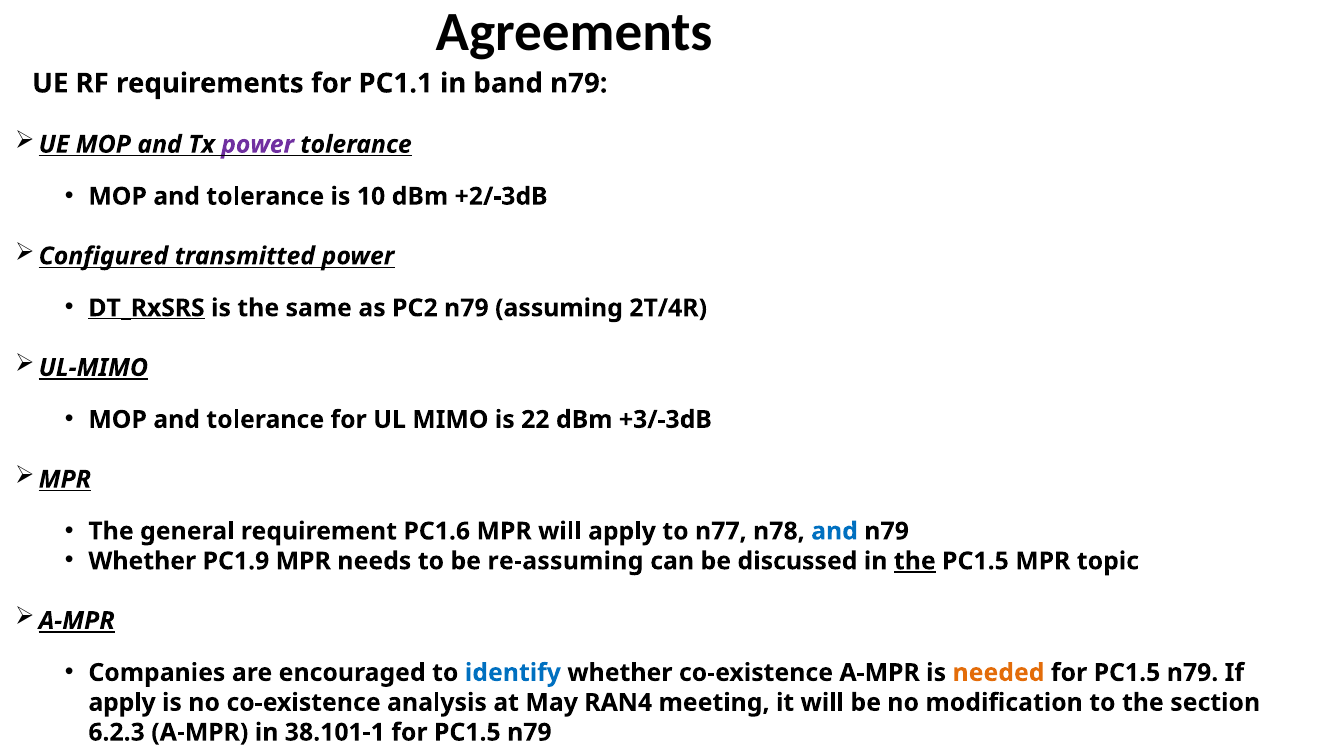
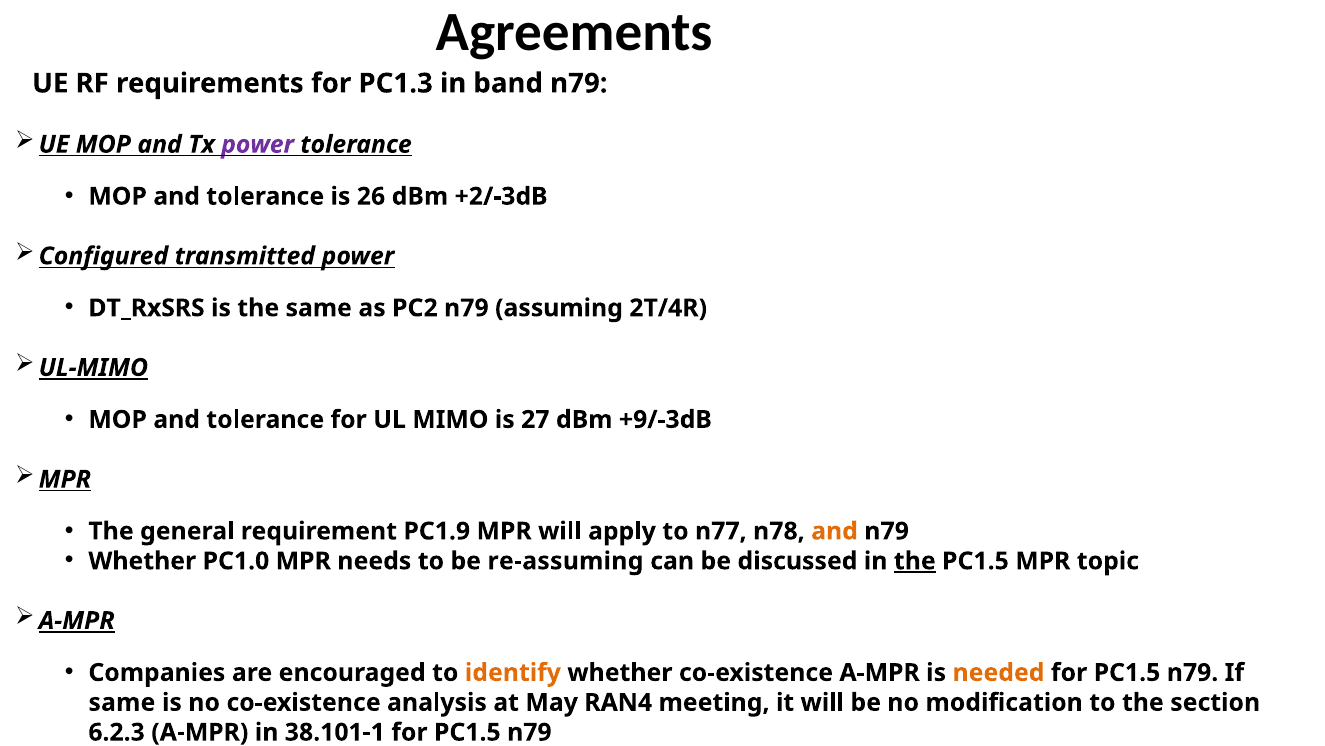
PC1.1: PC1.1 -> PC1.3
10: 10 -> 26
DT_RxSRS underline: present -> none
22: 22 -> 27
+3/-3dB: +3/-3dB -> +9/-3dB
PC1.6: PC1.6 -> PC1.9
and at (834, 531) colour: blue -> orange
PC1.9: PC1.9 -> PC1.0
identify colour: blue -> orange
apply at (122, 702): apply -> same
